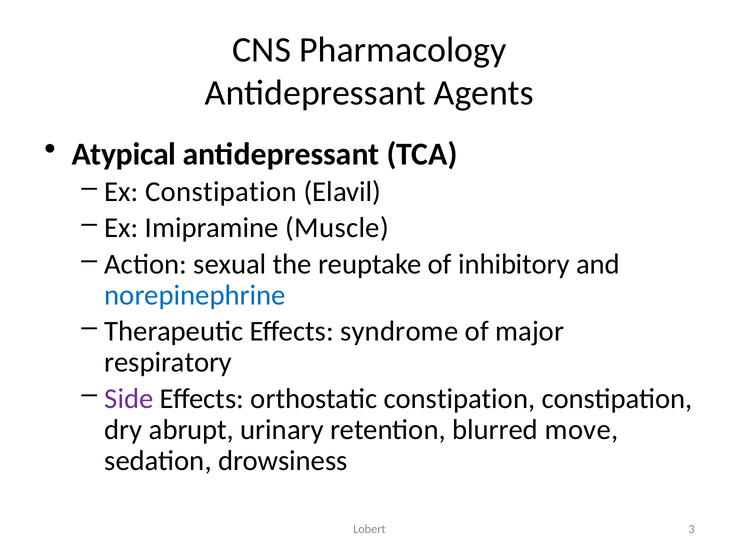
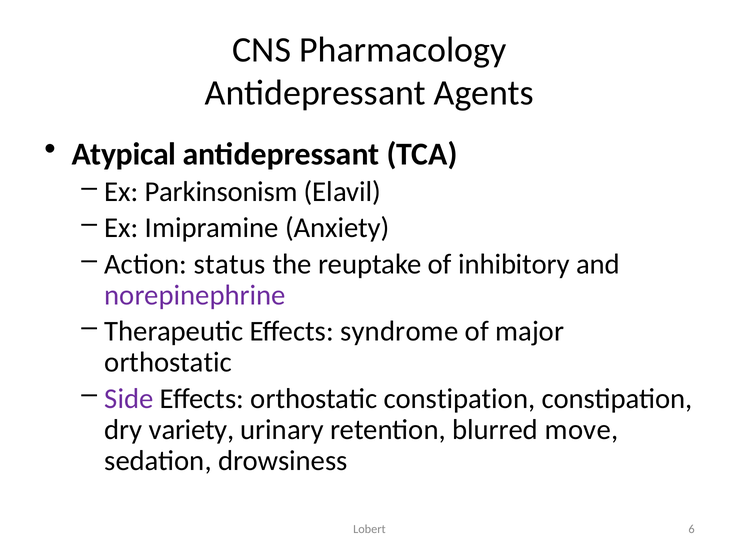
Ex Constipation: Constipation -> Parkinsonism
Muscle: Muscle -> Anxiety
sexual: sexual -> status
norepinephrine colour: blue -> purple
respiratory at (168, 363): respiratory -> orthostatic
abrupt: abrupt -> variety
3: 3 -> 6
